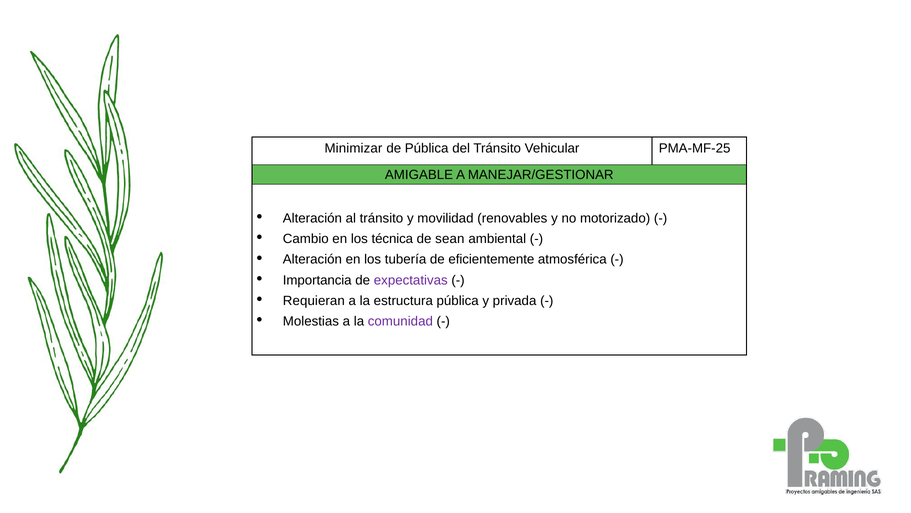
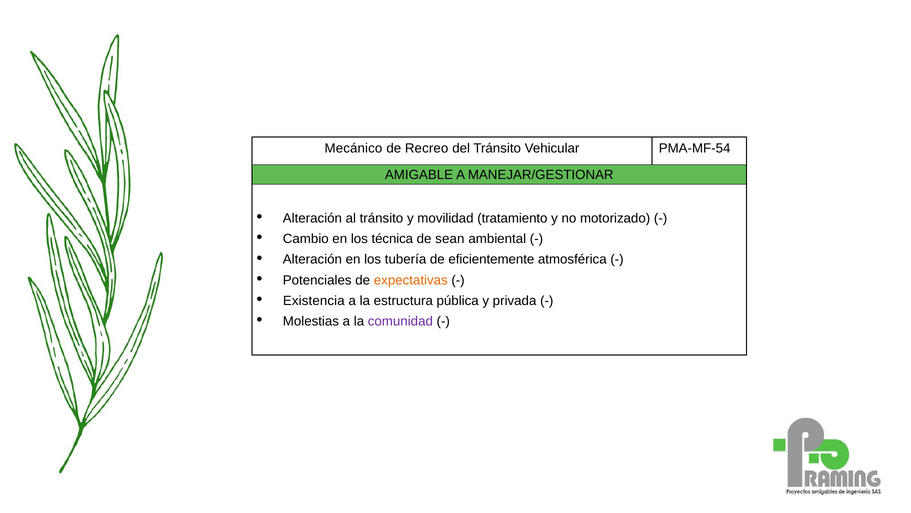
Minimizar: Minimizar -> Mecánico
de Pública: Pública -> Recreo
PMA-MF-25: PMA-MF-25 -> PMA-MF-54
renovables: renovables -> tratamiento
Importancia: Importancia -> Potenciales
expectativas colour: purple -> orange
Requieran: Requieran -> Existencia
